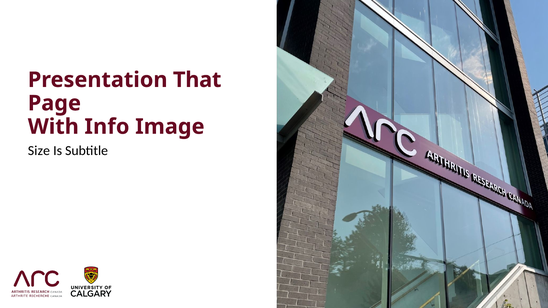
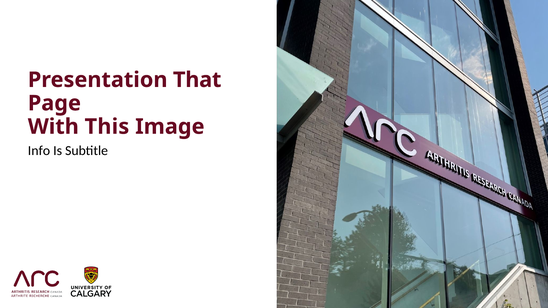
Info: Info -> This
Size: Size -> Info
